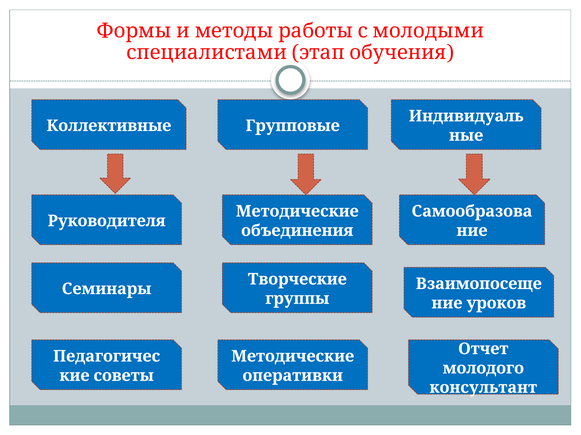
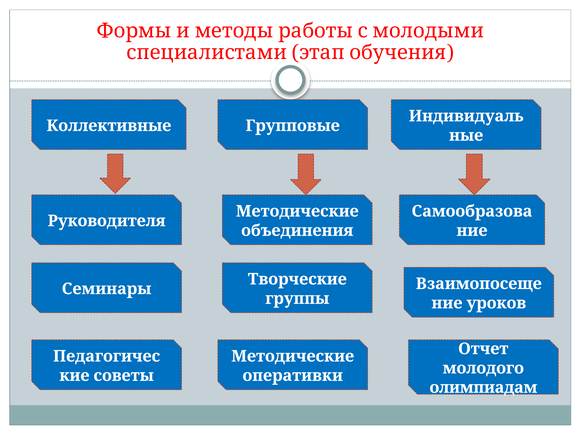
консультант: консультант -> олимпиадам
